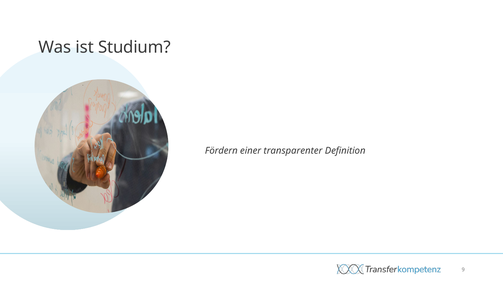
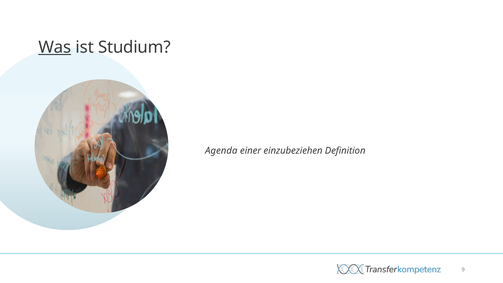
Was underline: none -> present
Fördern: Fördern -> Agenda
transparenter: transparenter -> einzubeziehen
